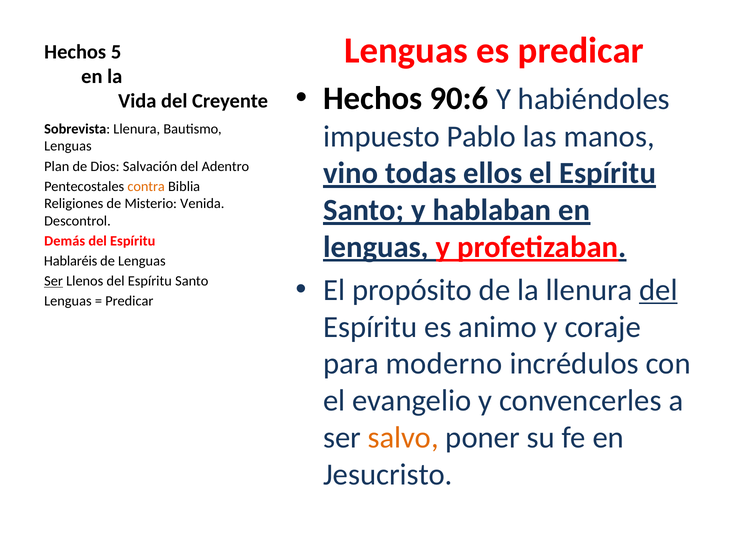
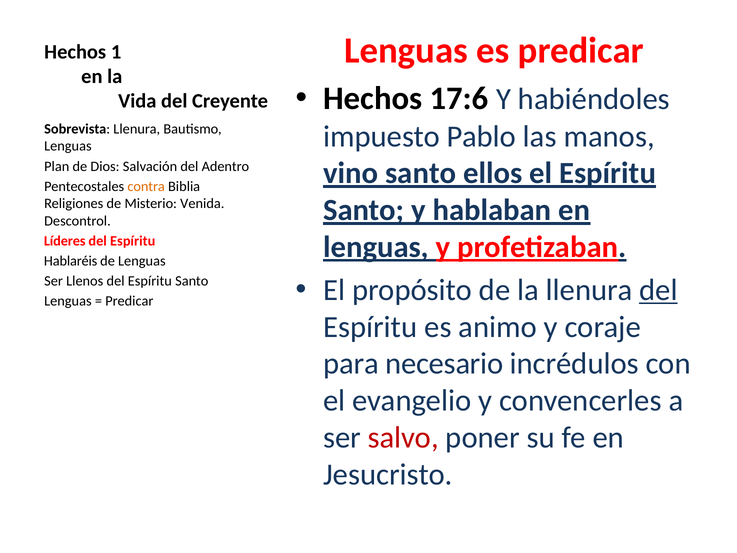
5: 5 -> 1
90:6: 90:6 -> 17:6
vino todas: todas -> santo
Demás: Demás -> Líderes
Ser at (54, 281) underline: present -> none
moderno: moderno -> necesario
salvo colour: orange -> red
